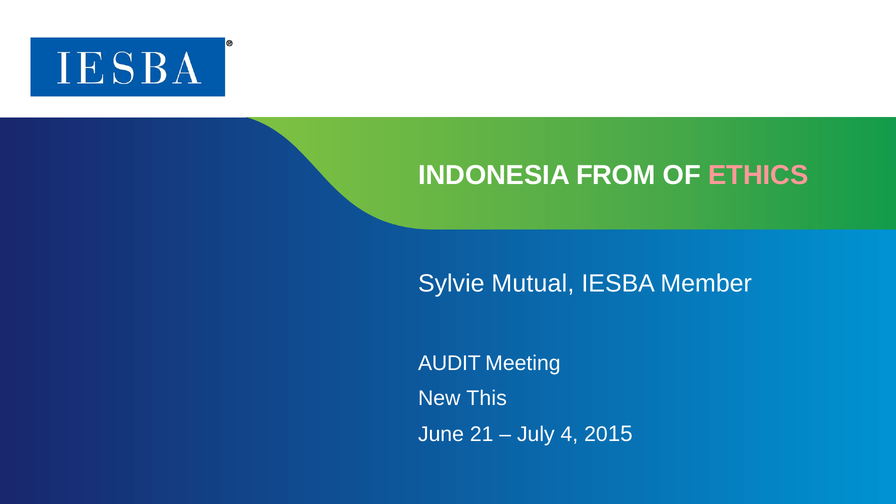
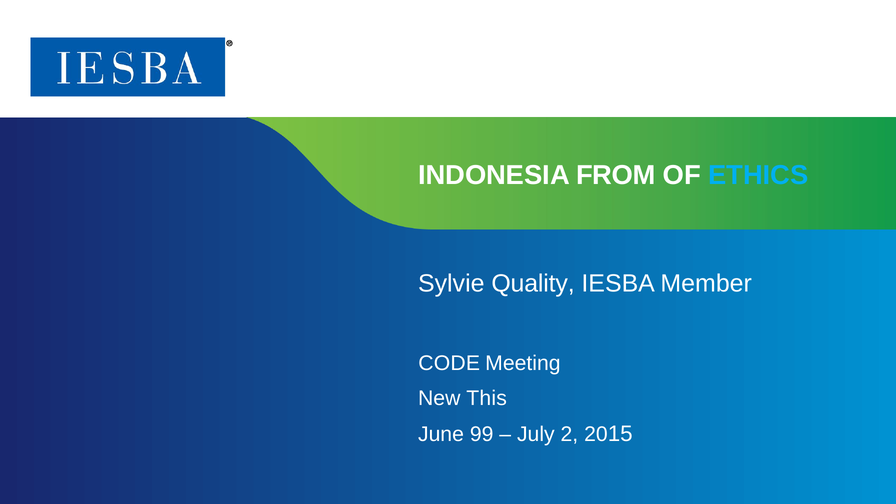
ETHICS colour: pink -> light blue
Mutual: Mutual -> Quality
AUDIT: AUDIT -> CODE
21: 21 -> 99
4: 4 -> 2
